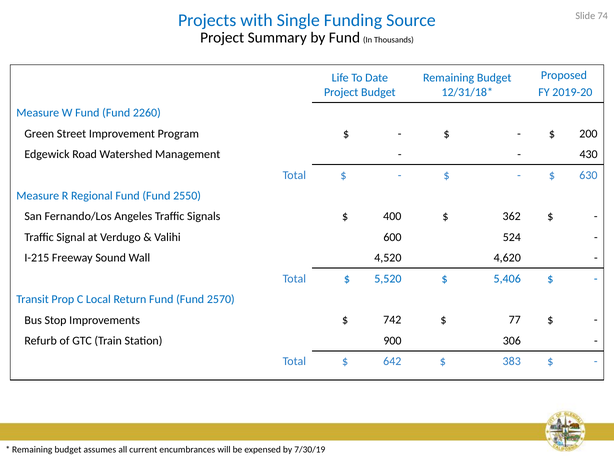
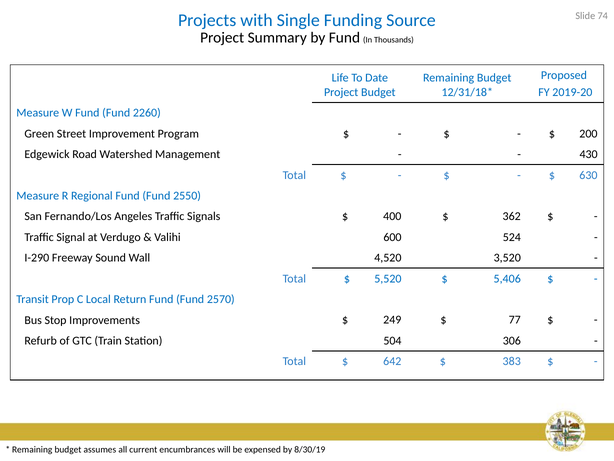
I-215: I-215 -> I-290
4,620: 4,620 -> 3,520
742: 742 -> 249
900: 900 -> 504
7/30/19: 7/30/19 -> 8/30/19
